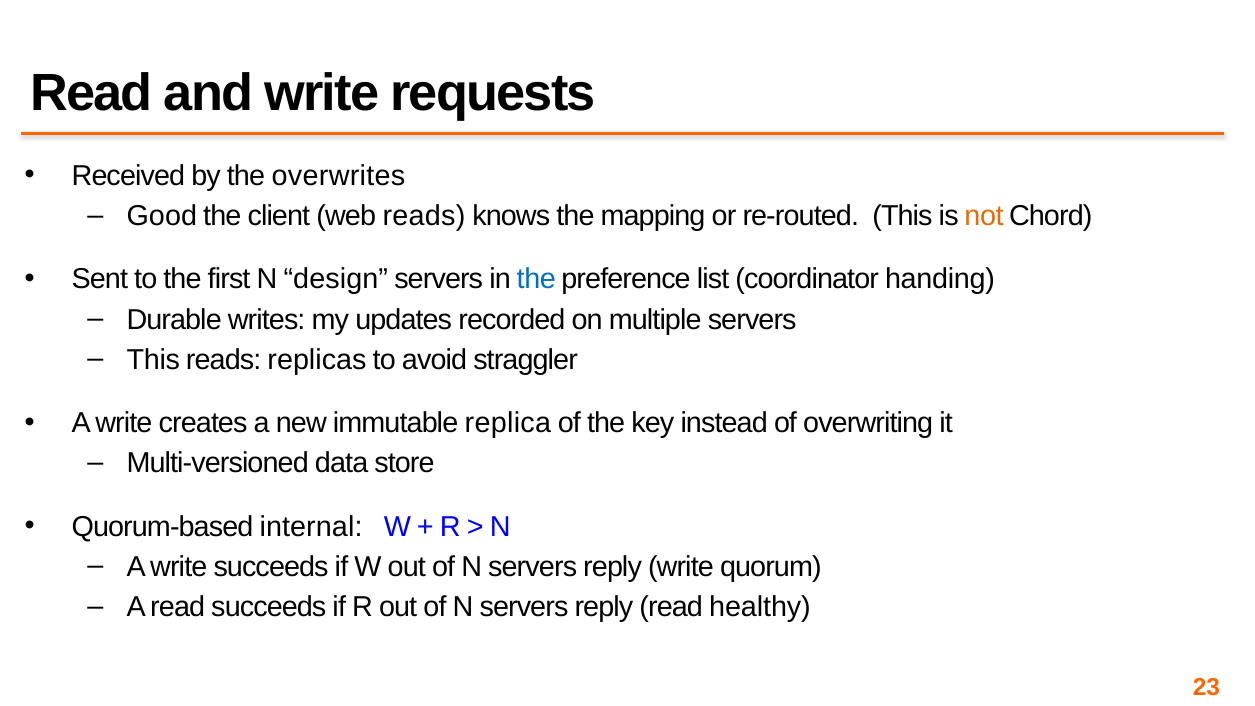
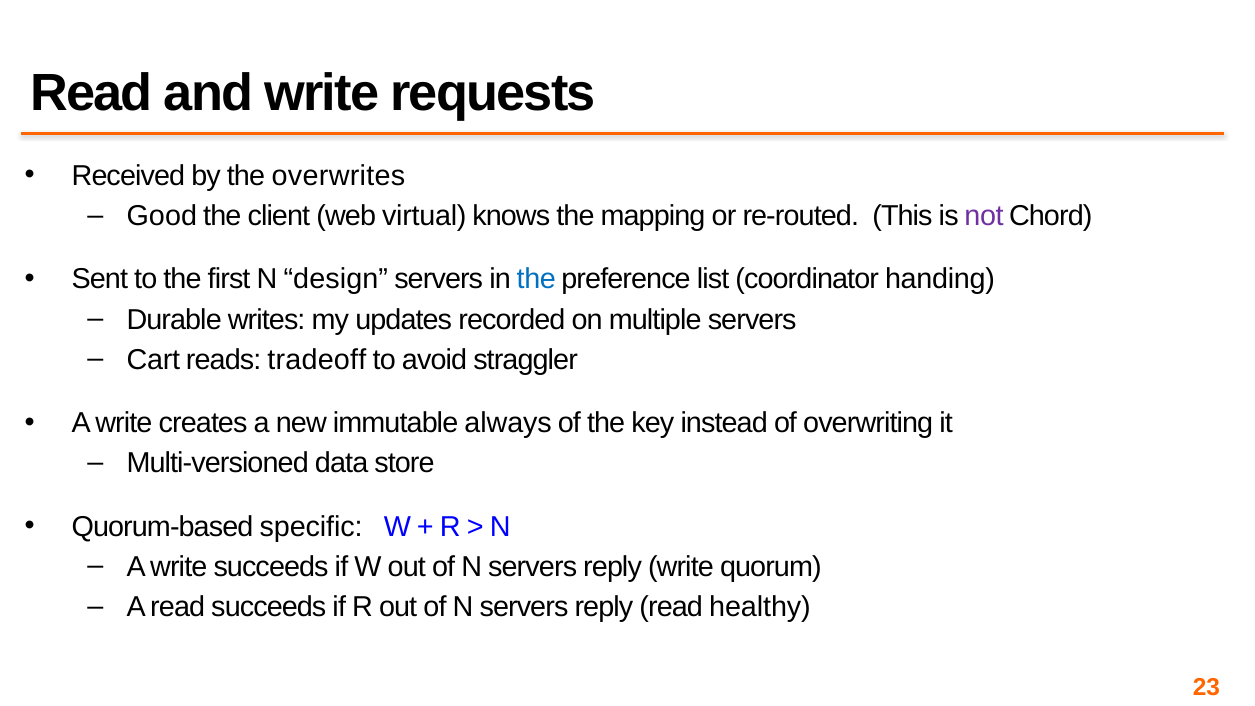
web reads: reads -> virtual
not colour: orange -> purple
This at (153, 360): This -> Cart
replicas: replicas -> tradeoff
replica: replica -> always
internal: internal -> specific
